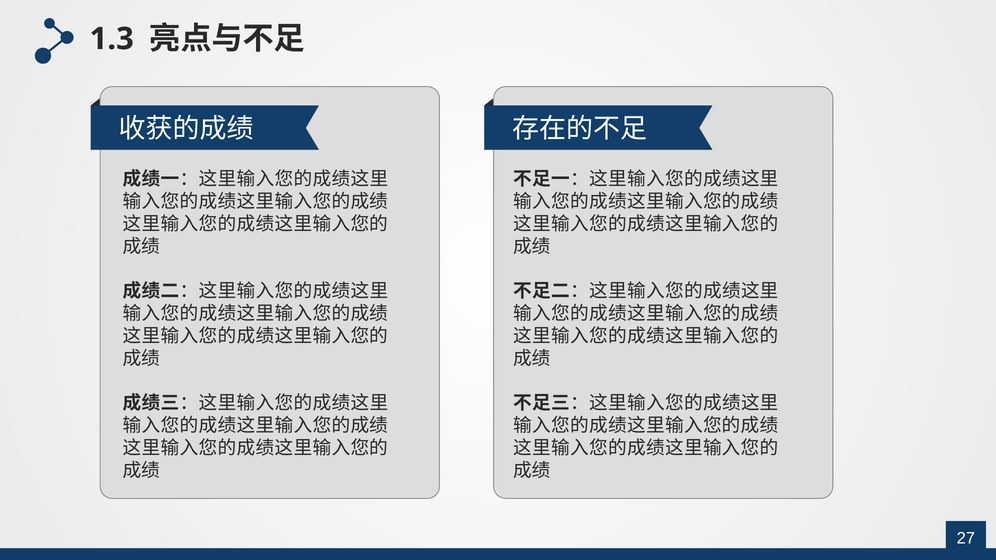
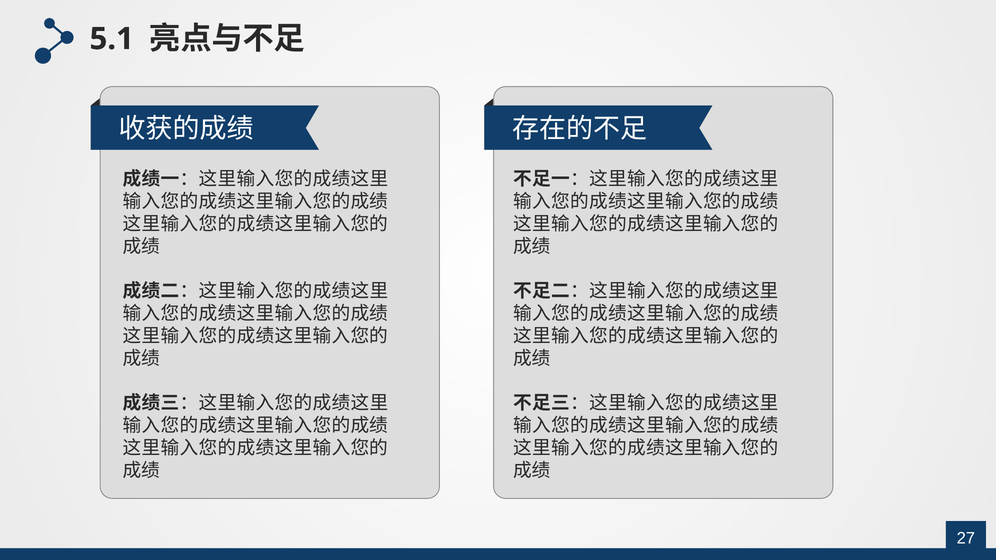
1.3: 1.3 -> 5.1
